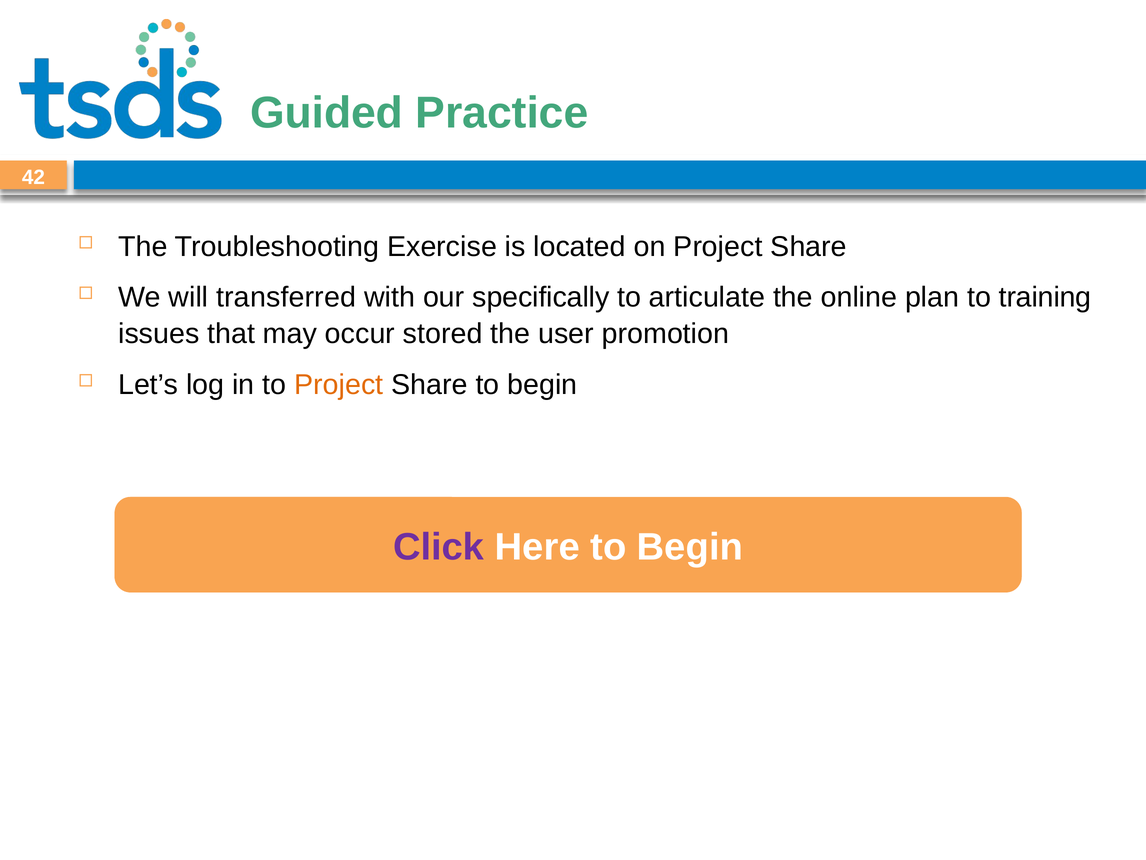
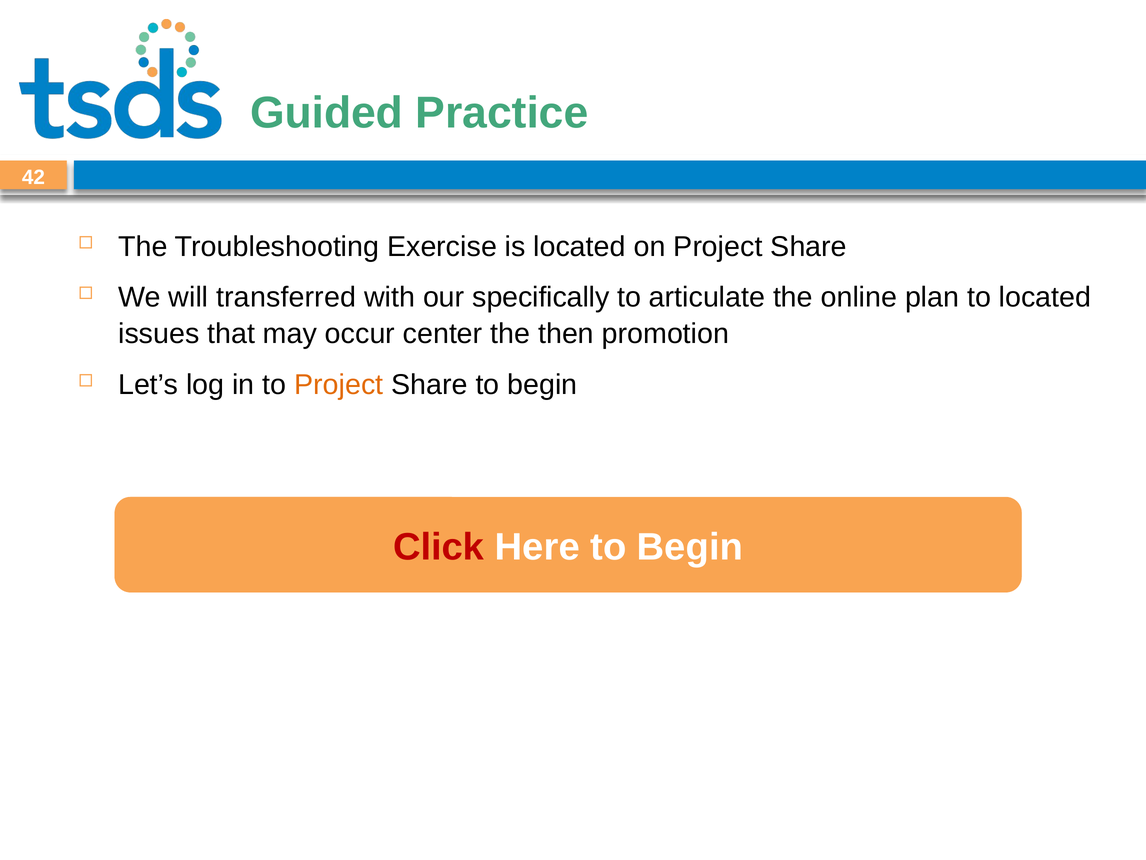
to training: training -> located
stored: stored -> center
user: user -> then
Click at (439, 547) colour: purple -> red
